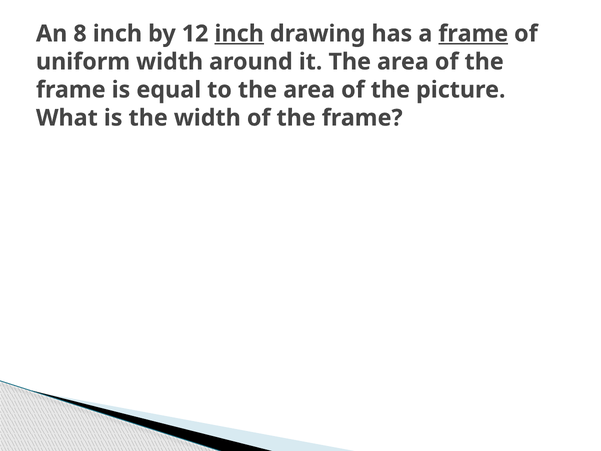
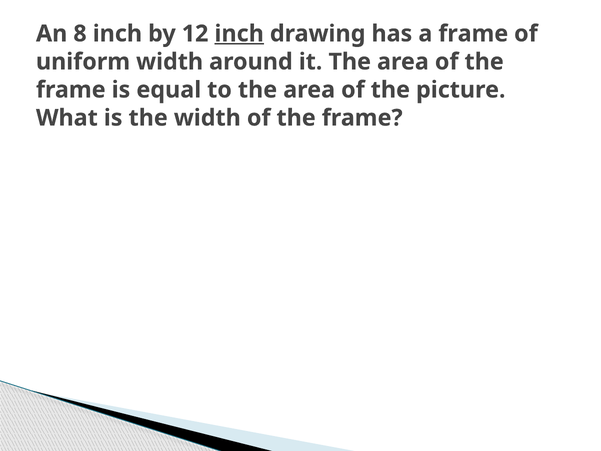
frame at (473, 34) underline: present -> none
